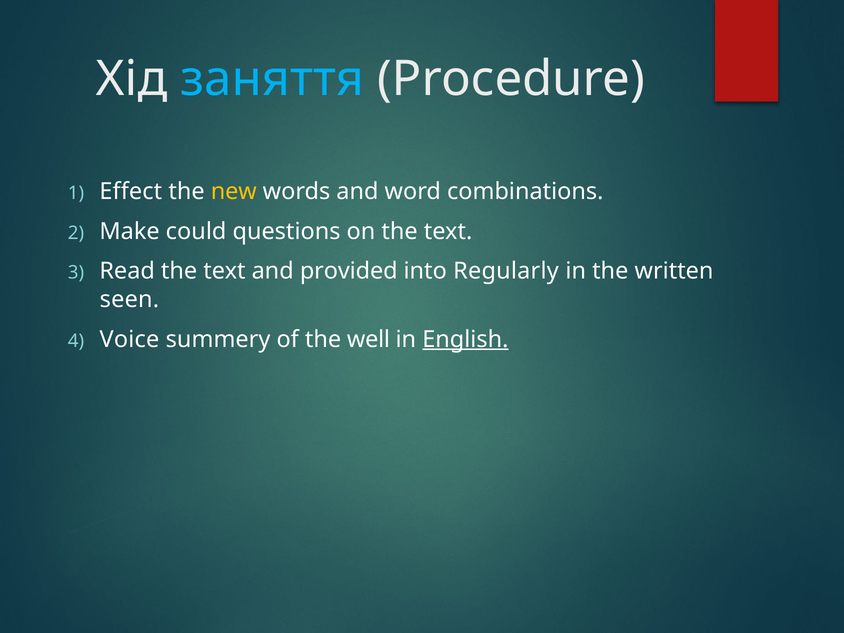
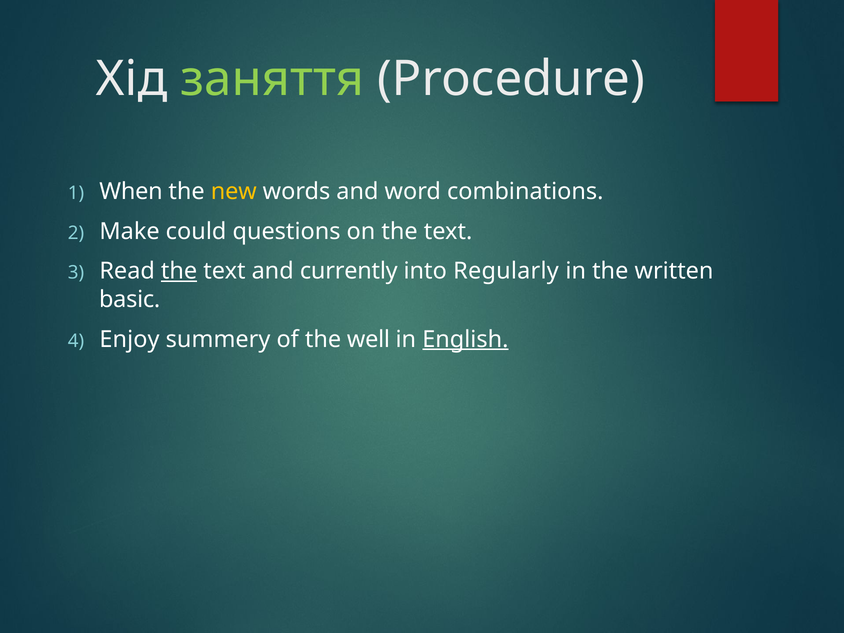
заняття colour: light blue -> light green
Effect: Effect -> When
the at (179, 271) underline: none -> present
provided: provided -> currently
seen: seen -> basic
Voice: Voice -> Enjoy
